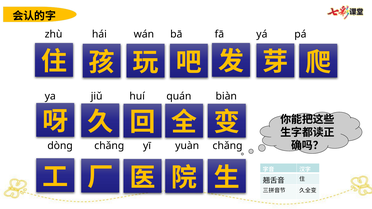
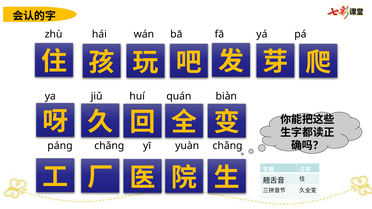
dòng: dòng -> páng
